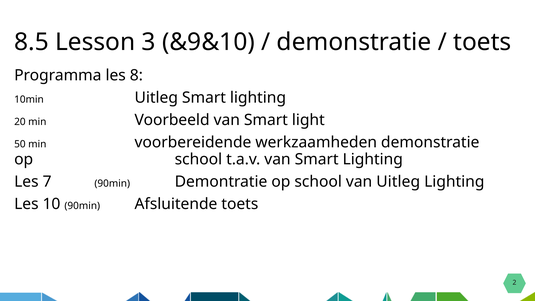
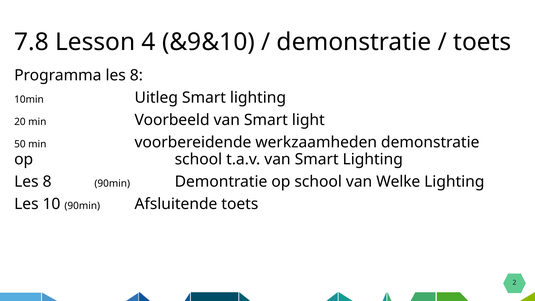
8.5: 8.5 -> 7.8
3: 3 -> 4
7 at (47, 182): 7 -> 8
van Uitleg: Uitleg -> Welke
